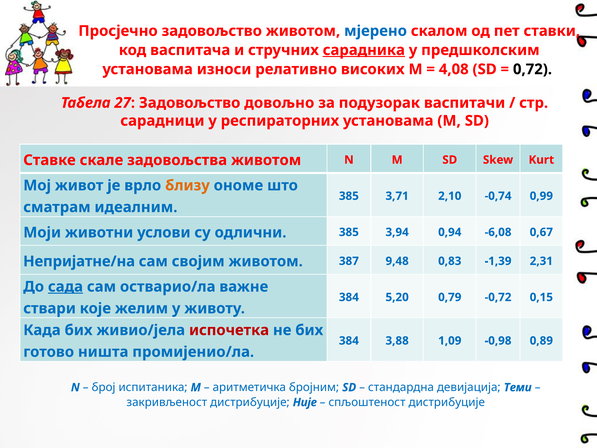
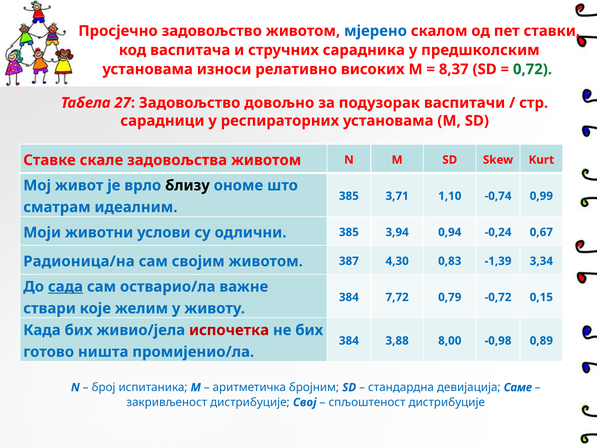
сарадника underline: present -> none
4,08: 4,08 -> 8,37
0,72 colour: black -> green
близу colour: orange -> black
2,10: 2,10 -> 1,10
-6,08: -6,08 -> -0,24
Непријатне/на: Непријатне/на -> Радионица/на
9,48: 9,48 -> 4,30
2,31: 2,31 -> 3,34
5,20: 5,20 -> 7,72
1,09: 1,09 -> 8,00
Теми: Теми -> Саме
Није: Није -> Свој
